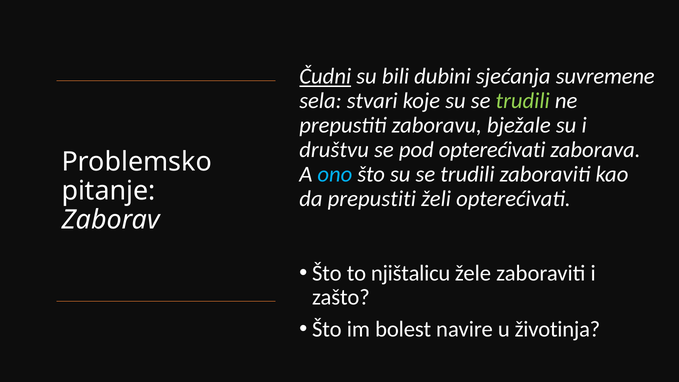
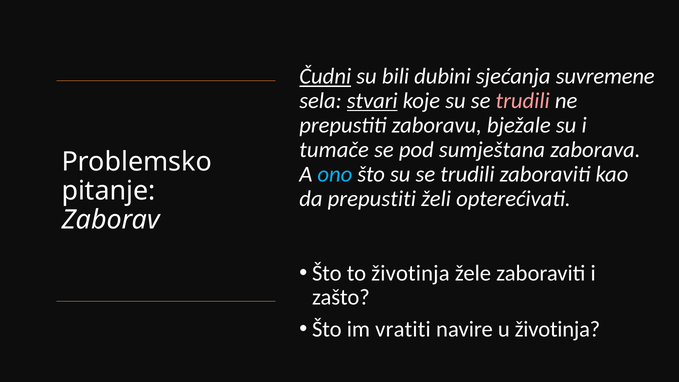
stvari underline: none -> present
trudili at (523, 101) colour: light green -> pink
društvu: društvu -> tumače
pod opterećivati: opterećivati -> sumještana
to njištalicu: njištalicu -> životinja
bolest: bolest -> vratiti
